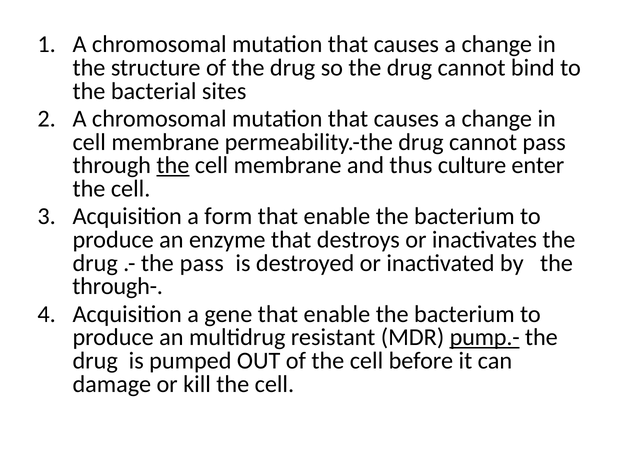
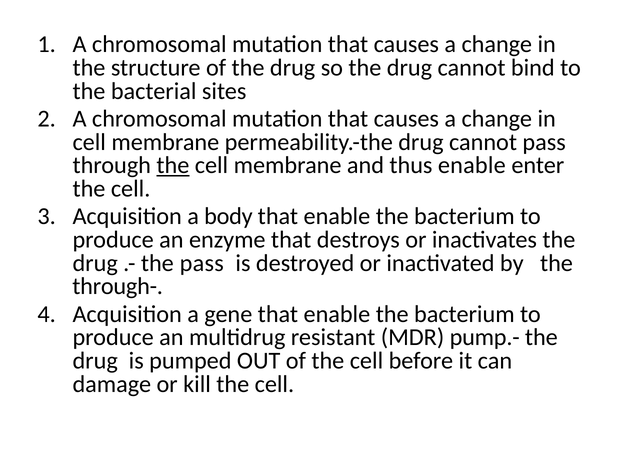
thus culture: culture -> enable
form: form -> body
pump.- underline: present -> none
